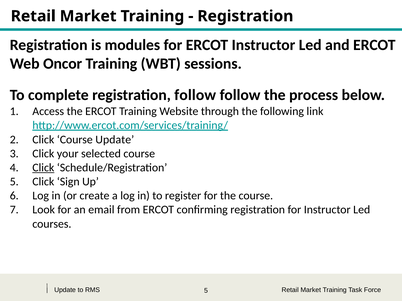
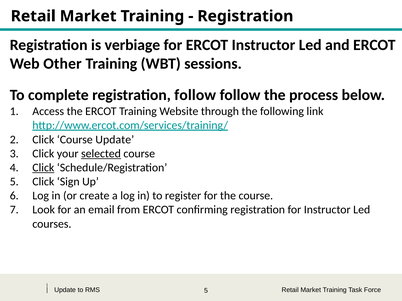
modules: modules -> verbiage
Oncor: Oncor -> Other
selected underline: none -> present
